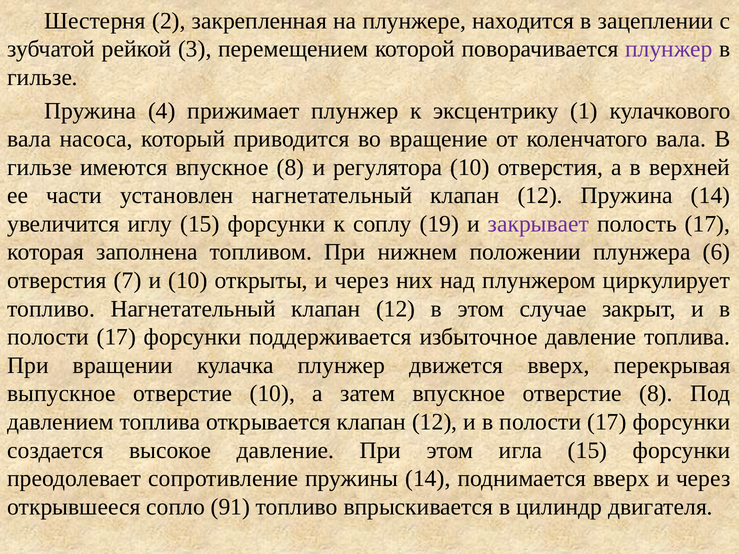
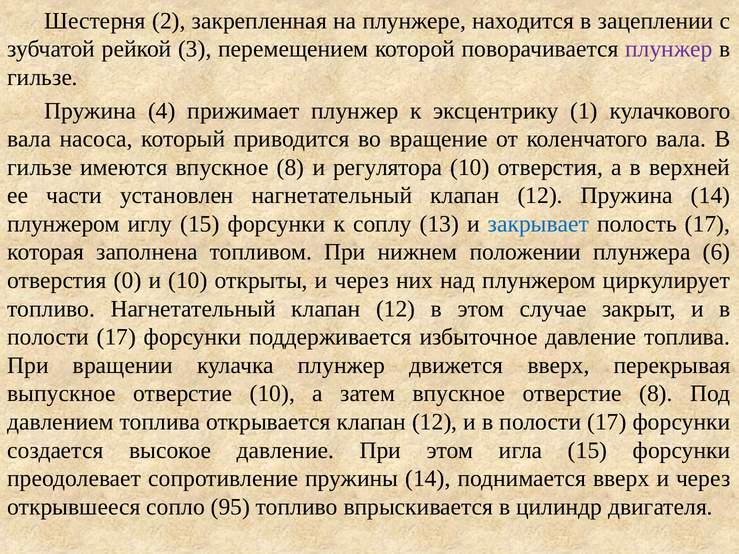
увеличится at (63, 224): увеличится -> плунжером
19: 19 -> 13
закрывает colour: purple -> blue
7: 7 -> 0
91: 91 -> 95
